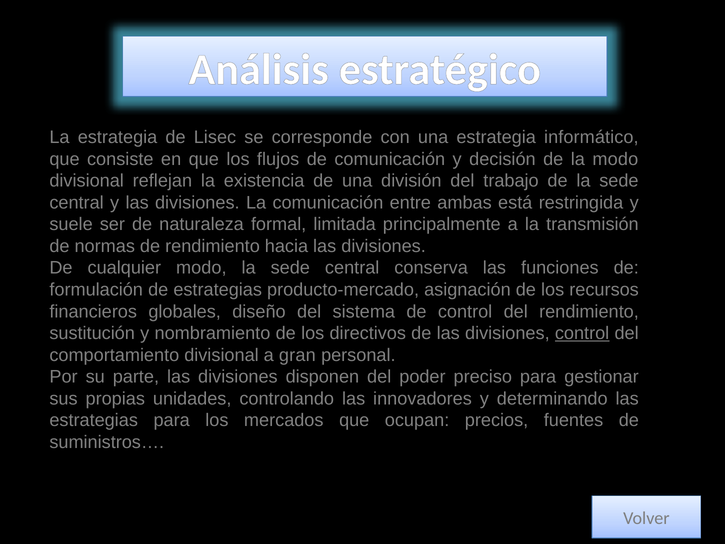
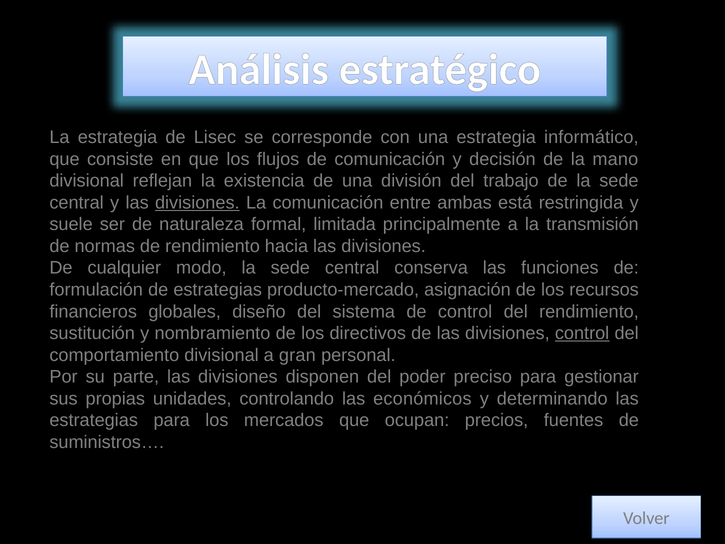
la modo: modo -> mano
divisiones at (197, 203) underline: none -> present
innovadores: innovadores -> económicos
